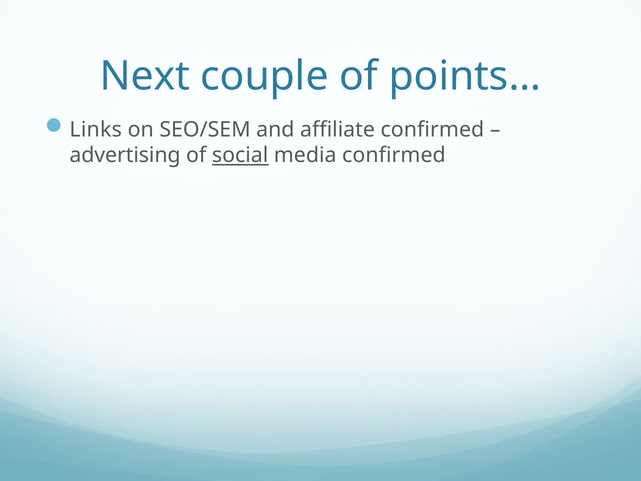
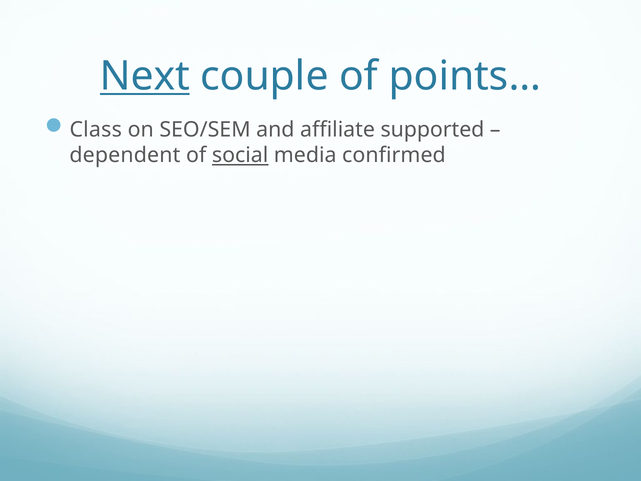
Next underline: none -> present
Links: Links -> Class
affiliate confirmed: confirmed -> supported
advertising: advertising -> dependent
